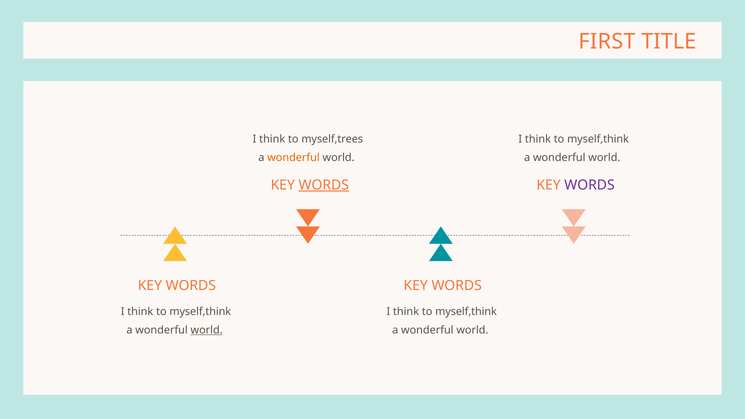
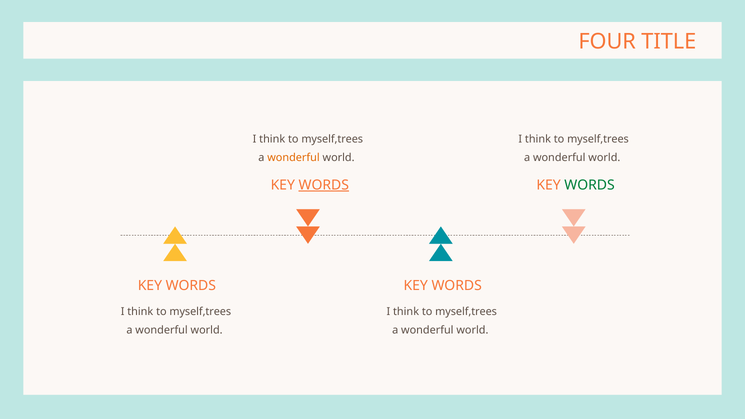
FIRST: FIRST -> FOUR
myself,think at (598, 139): myself,think -> myself,trees
WORDS at (590, 185) colour: purple -> green
myself,think at (200, 312): myself,think -> myself,trees
myself,think at (466, 312): myself,think -> myself,trees
world at (207, 330) underline: present -> none
